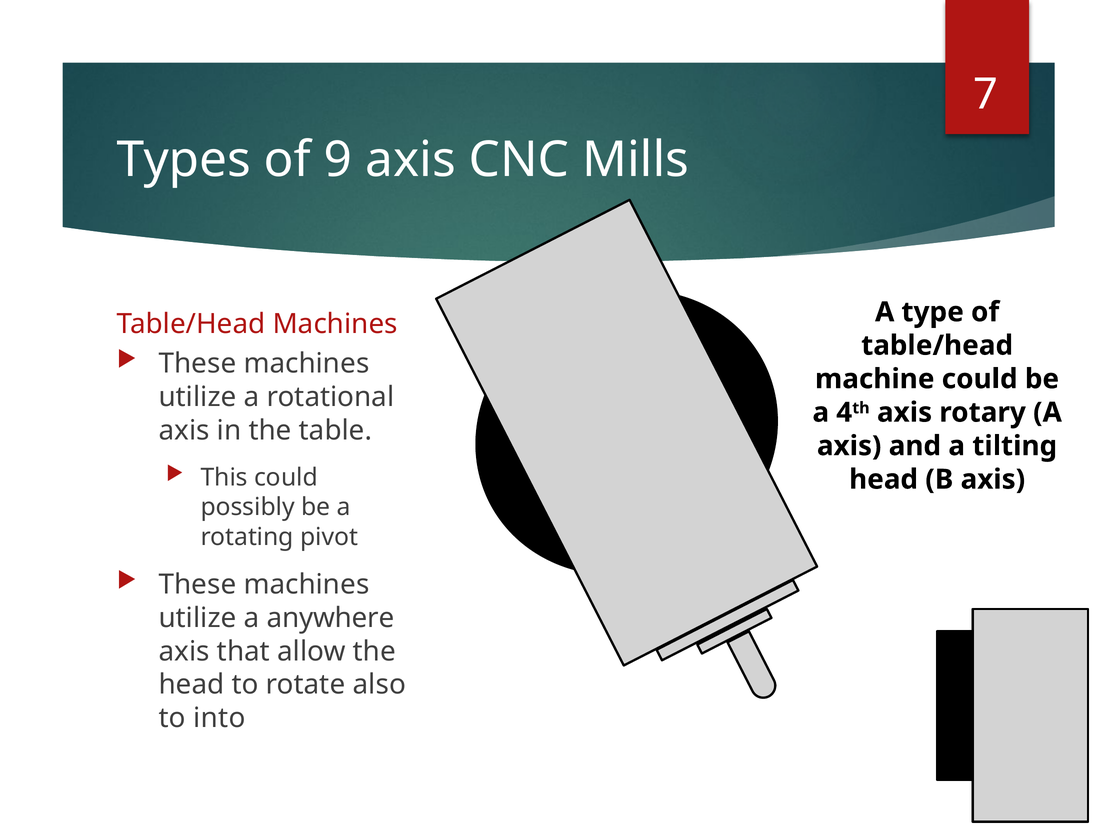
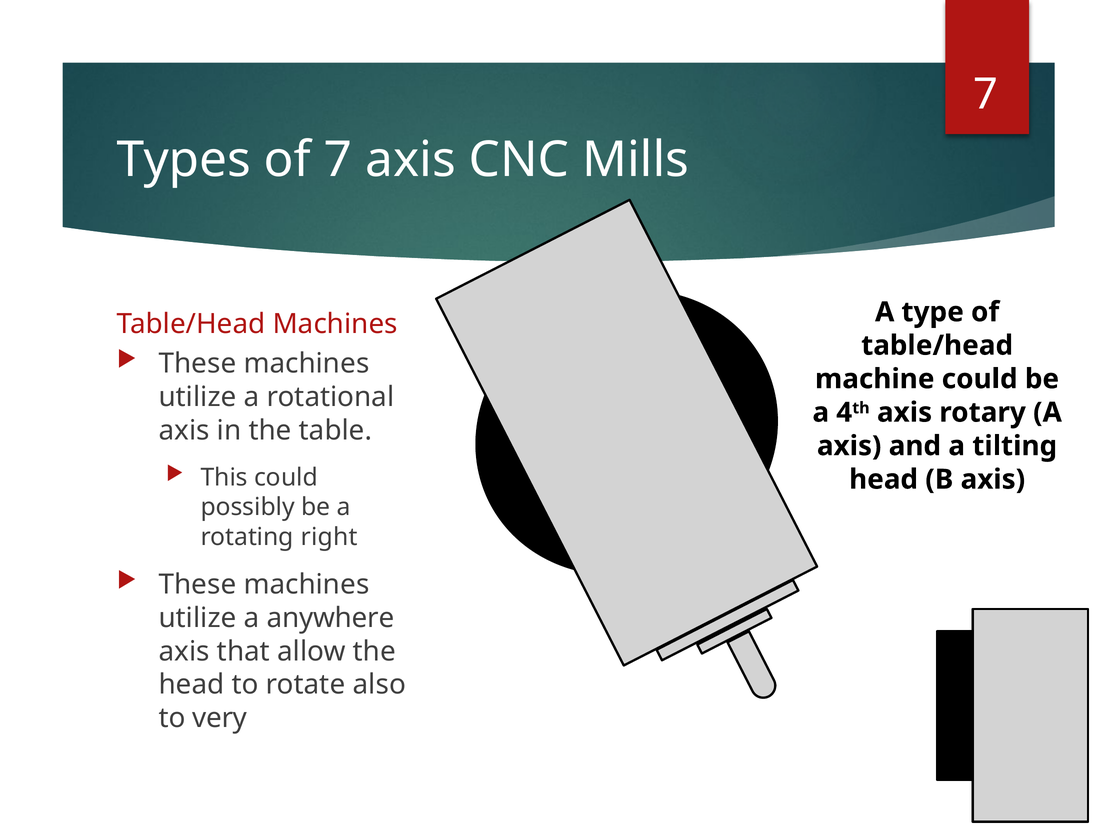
of 9: 9 -> 7
pivot: pivot -> right
into: into -> very
